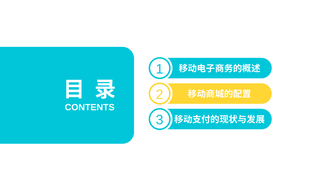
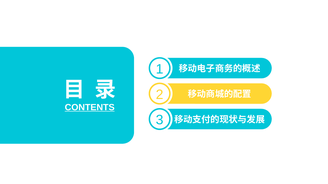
CONTENTS underline: none -> present
